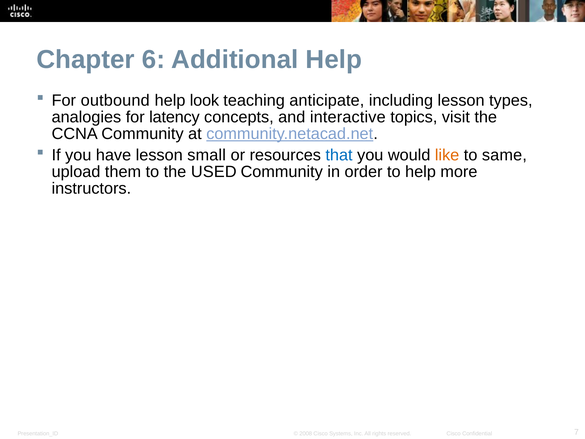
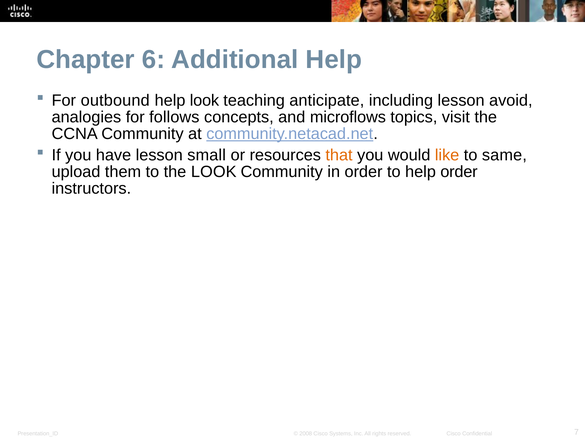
types: types -> avoid
latency: latency -> follows
interactive: interactive -> microflows
that colour: blue -> orange
the USED: USED -> LOOK
help more: more -> order
